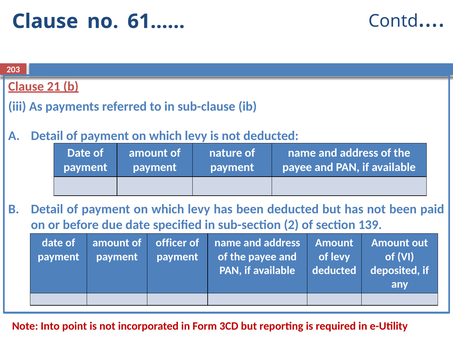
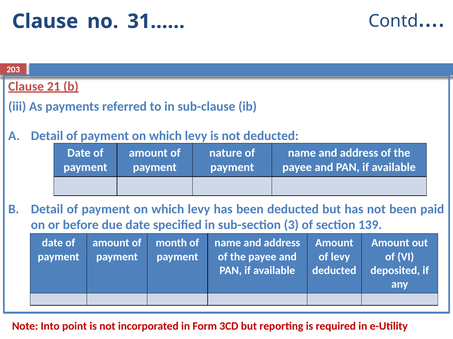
61……: 61…… -> 31……
2: 2 -> 3
officer: officer -> month
